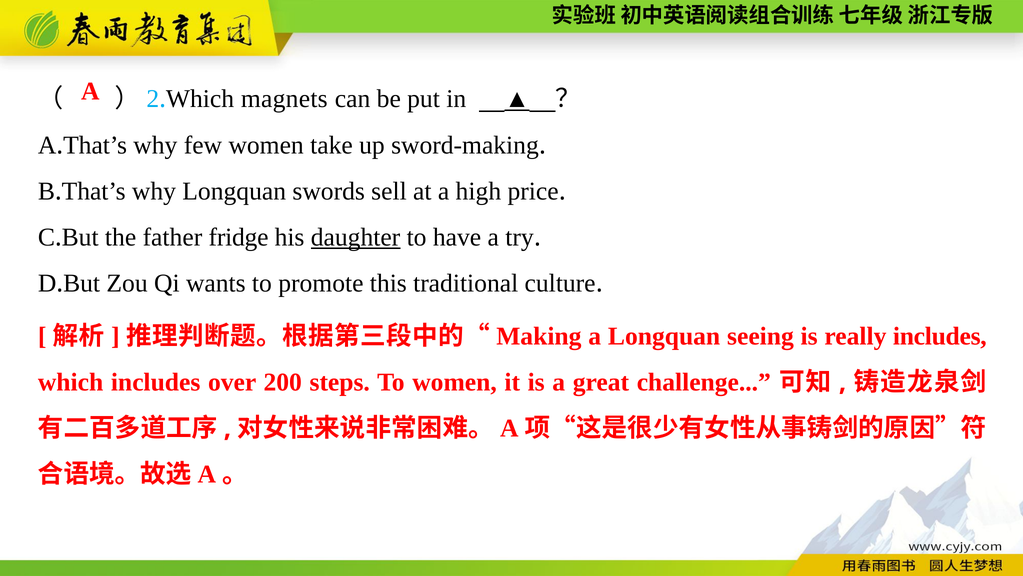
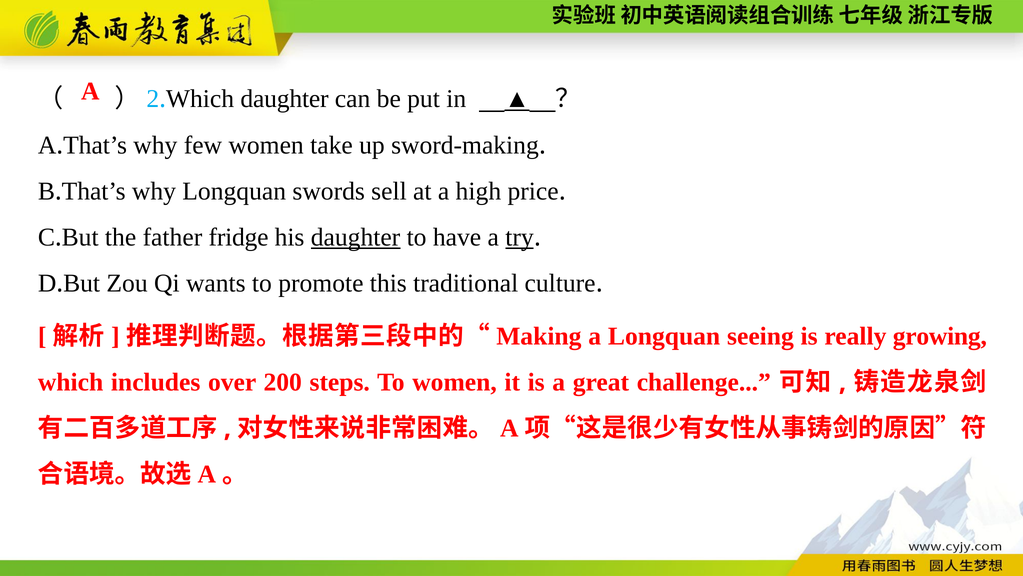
Which magnets: magnets -> daughter
try underline: none -> present
really includes: includes -> growing
